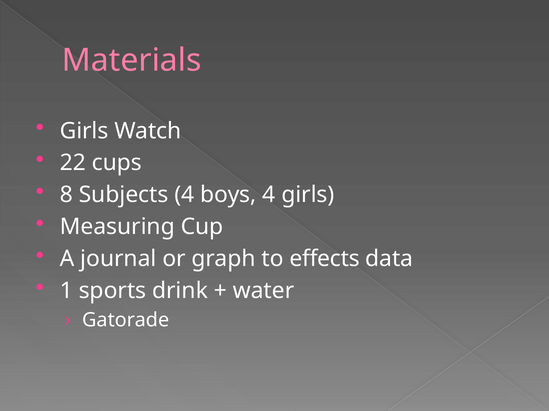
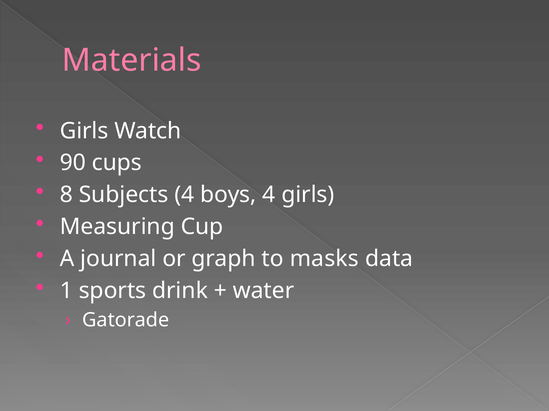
22: 22 -> 90
effects: effects -> masks
